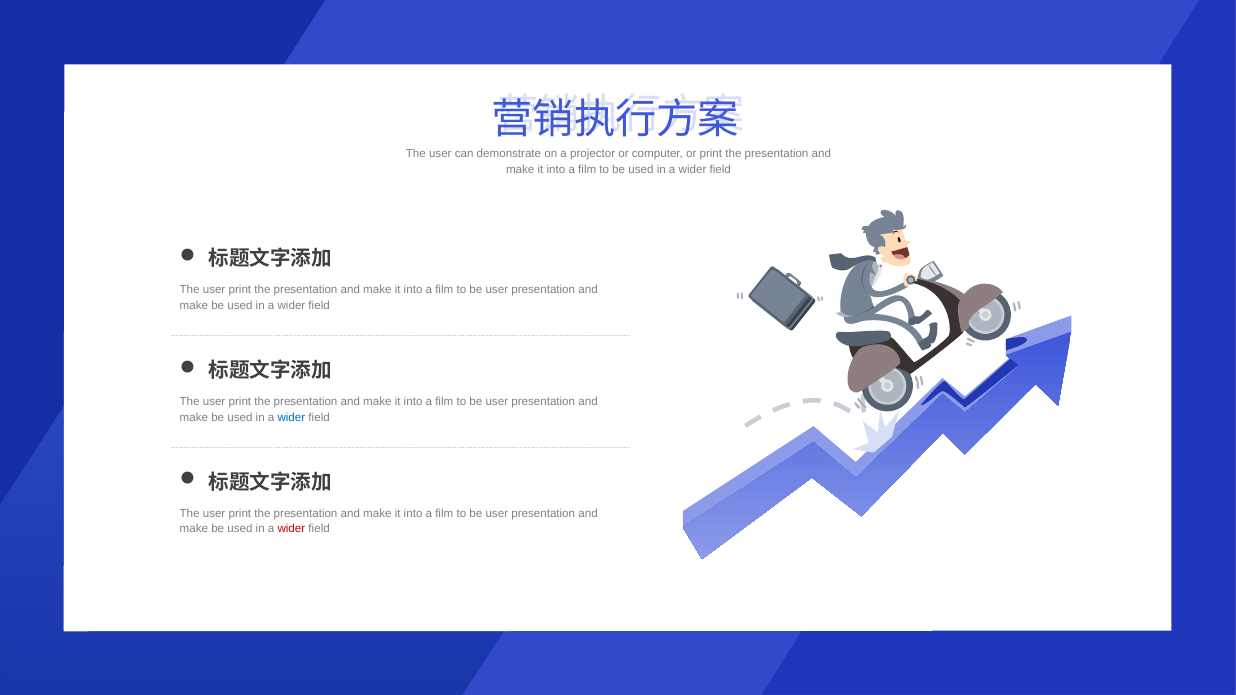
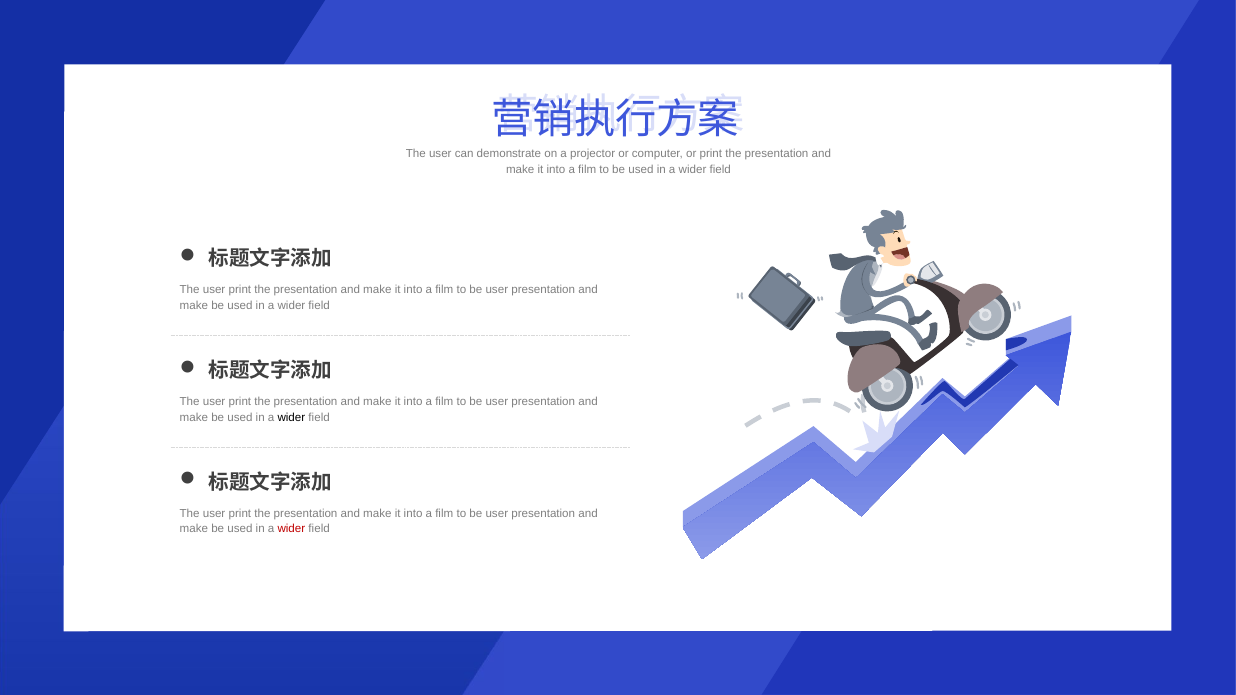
wider at (291, 417) colour: blue -> black
